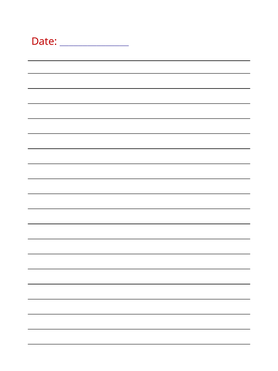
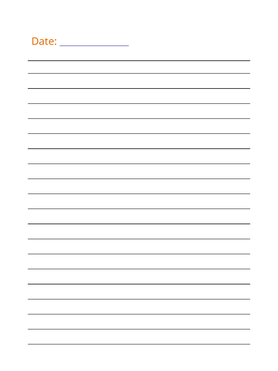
Date colour: red -> orange
